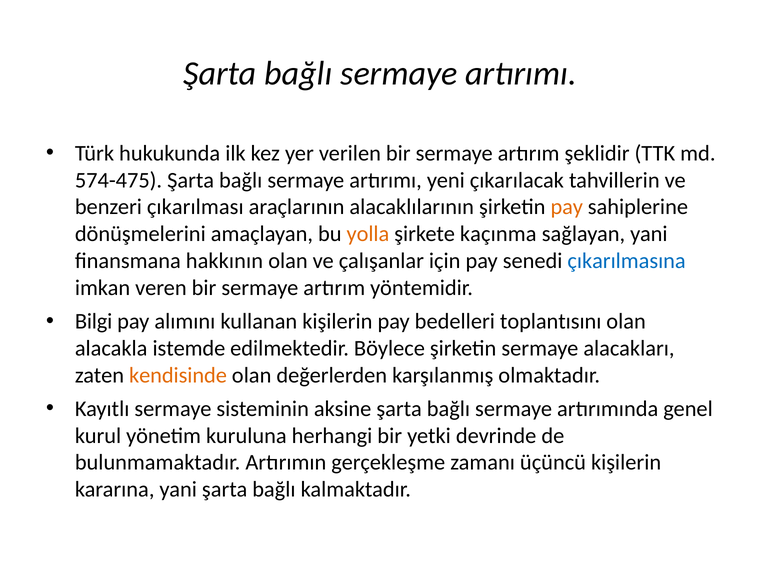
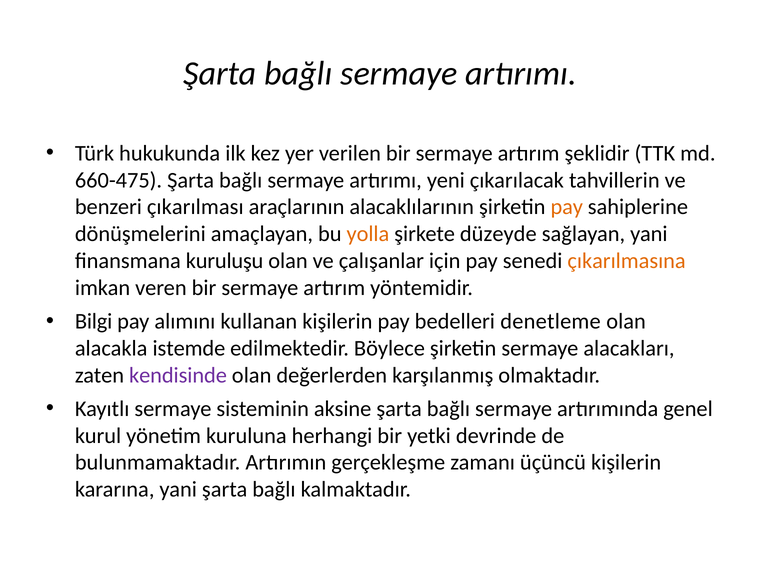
574-475: 574-475 -> 660-475
kaçınma: kaçınma -> düzeyde
hakkının: hakkının -> kuruluşu
çıkarılmasına colour: blue -> orange
toplantısını: toplantısını -> denetleme
kendisinde colour: orange -> purple
